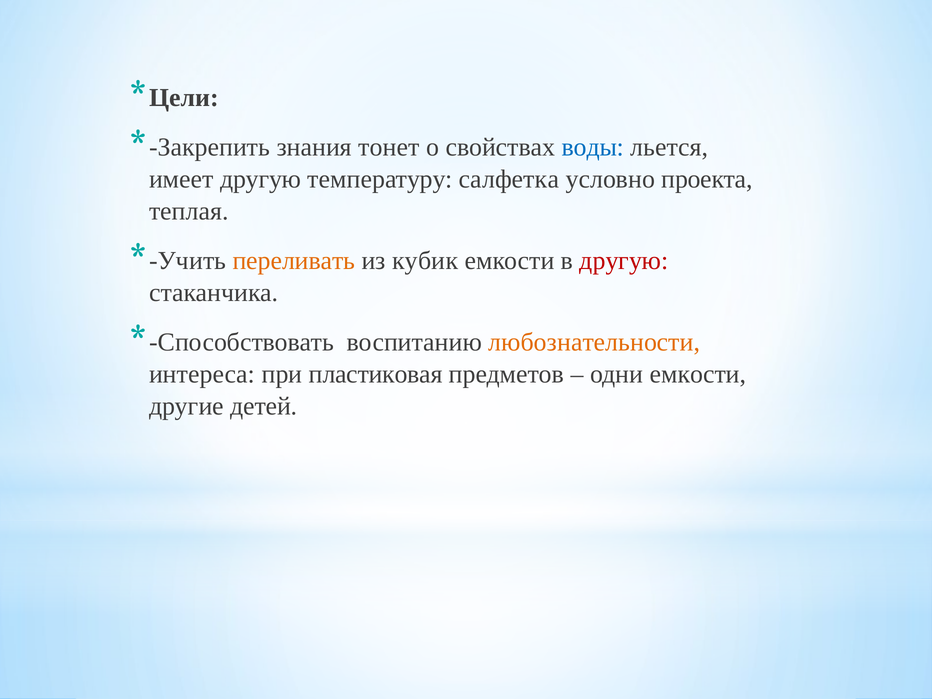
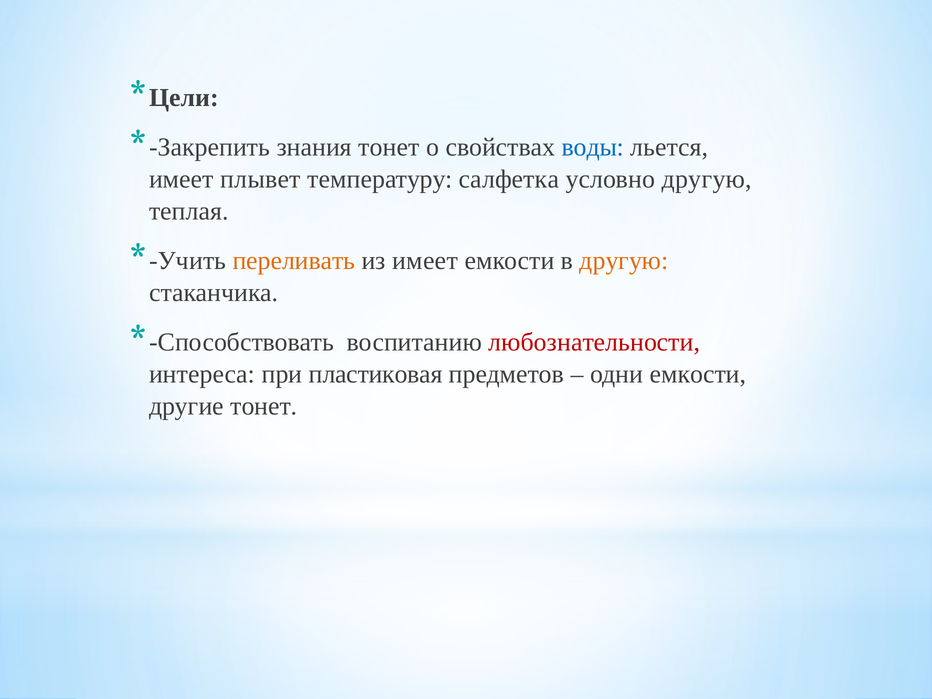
имеет другую: другую -> плывет
условно проекта: проекта -> другую
из кубик: кубик -> имеет
другую at (624, 261) colour: red -> orange
любознательности colour: orange -> red
другие детей: детей -> тонет
